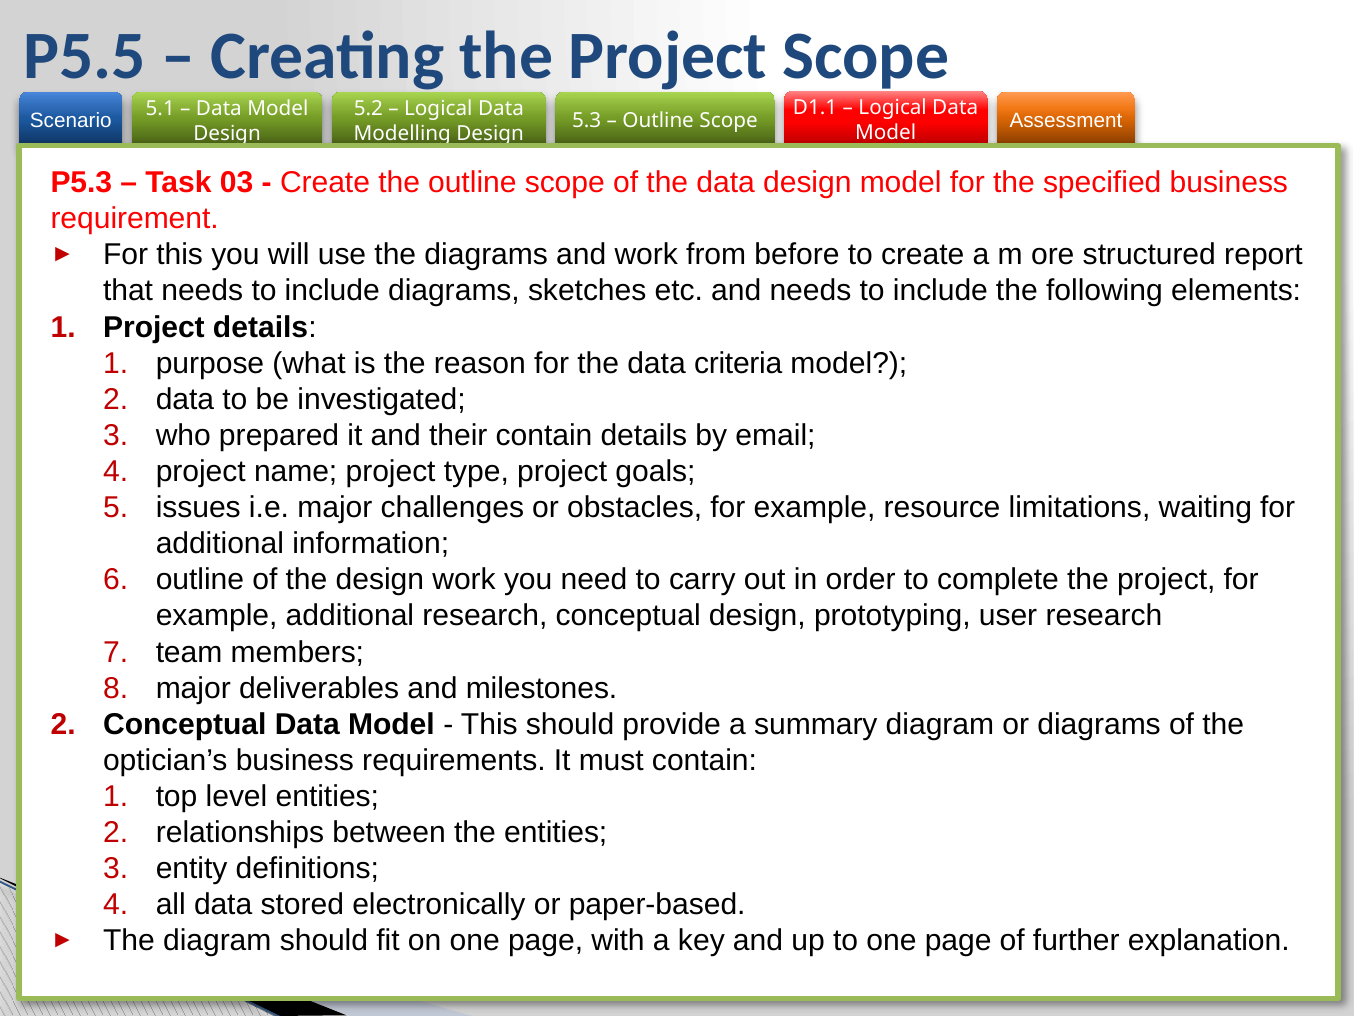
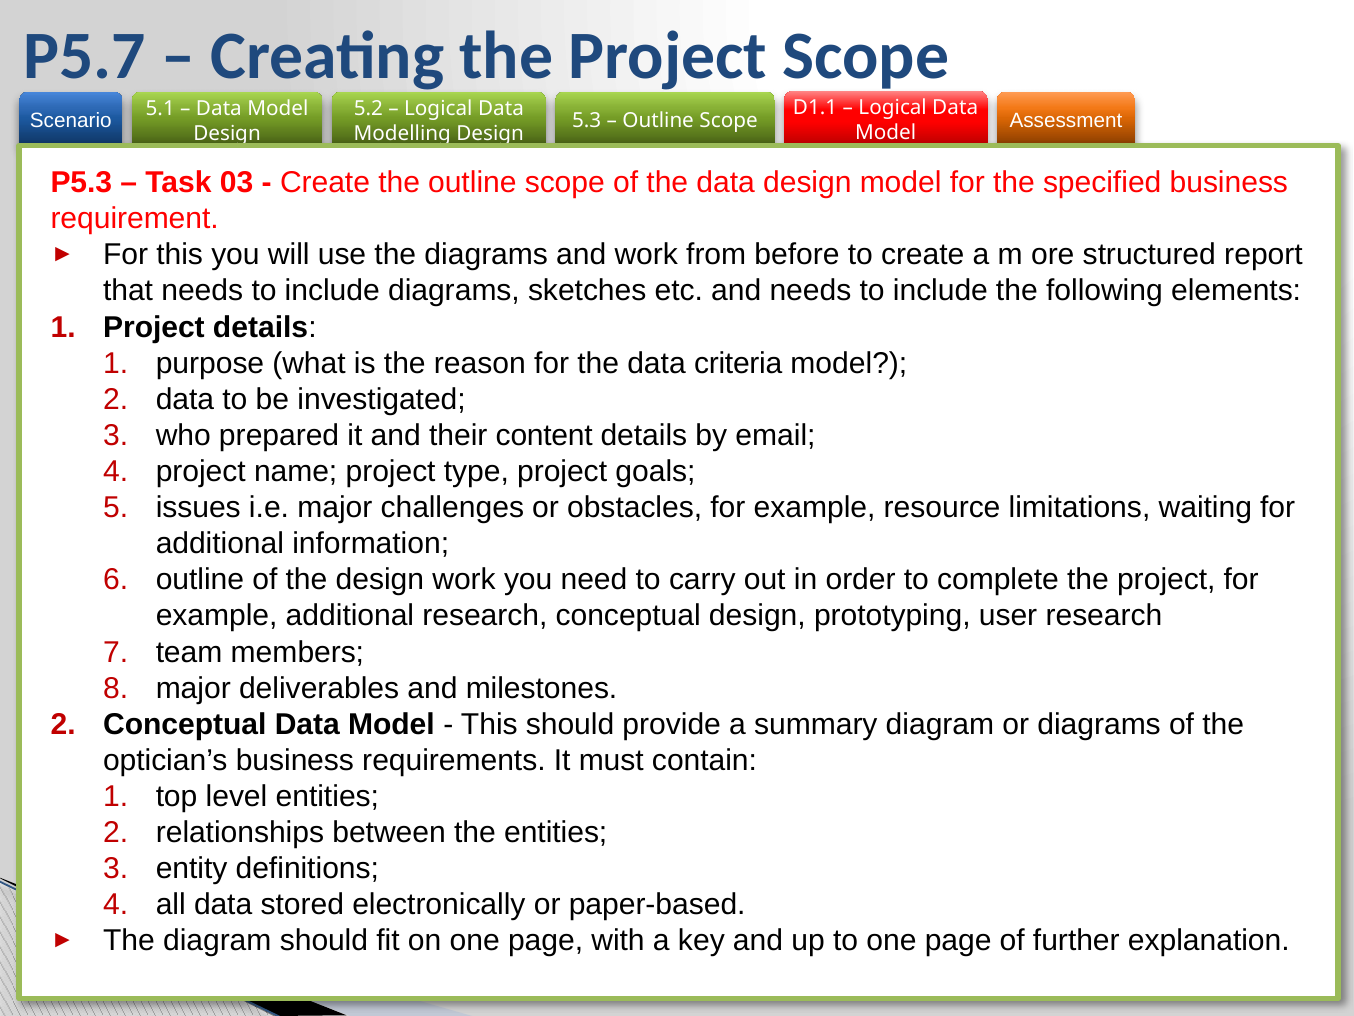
P5.5: P5.5 -> P5.7
their contain: contain -> content
